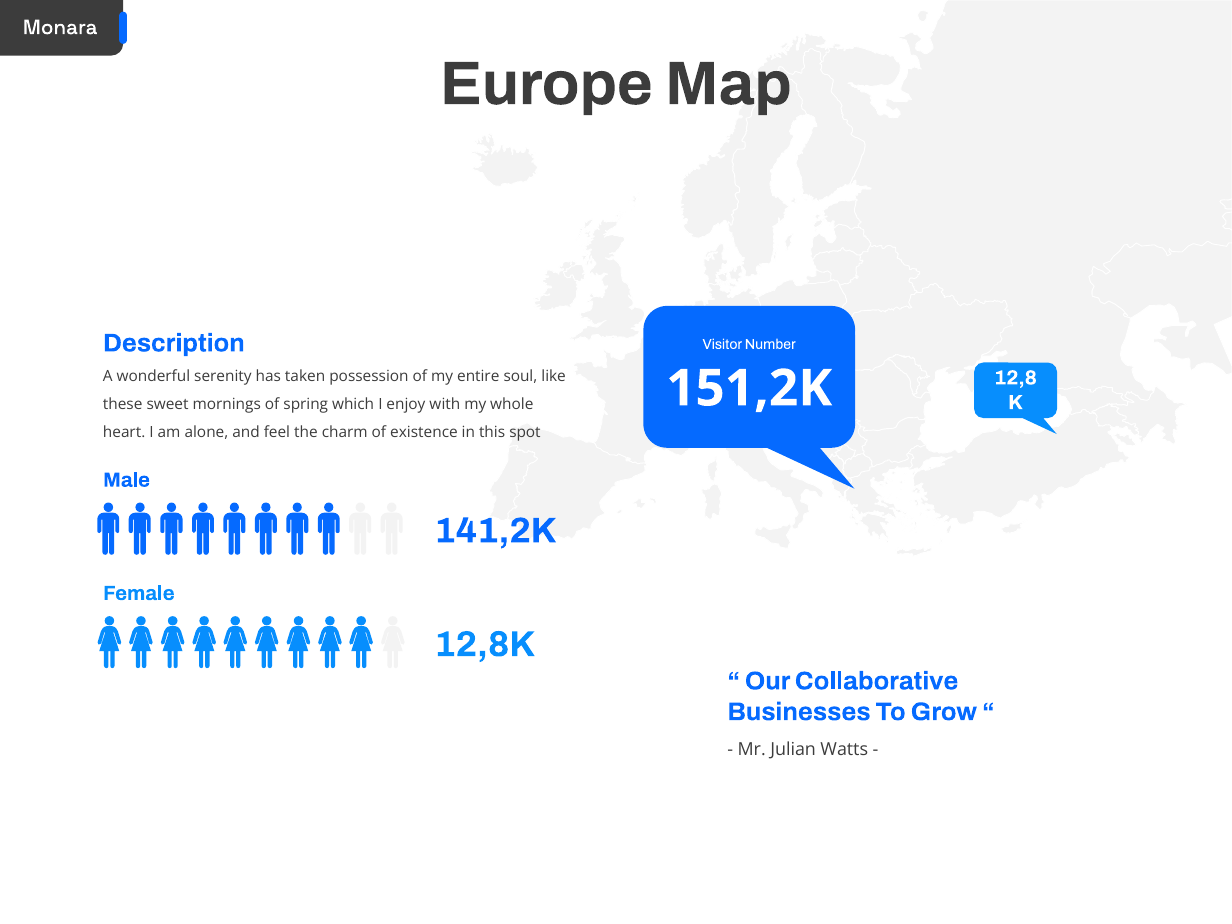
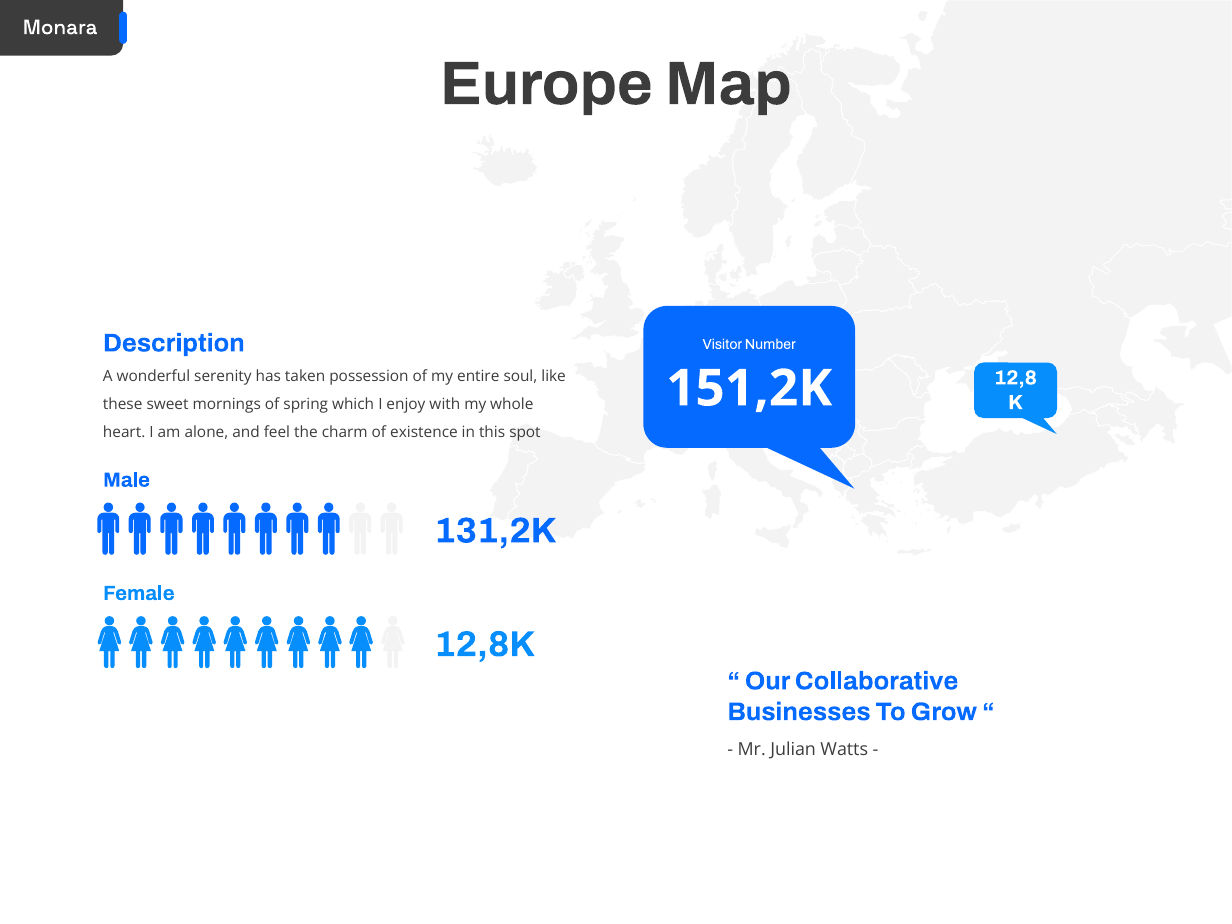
141,2K: 141,2K -> 131,2K
